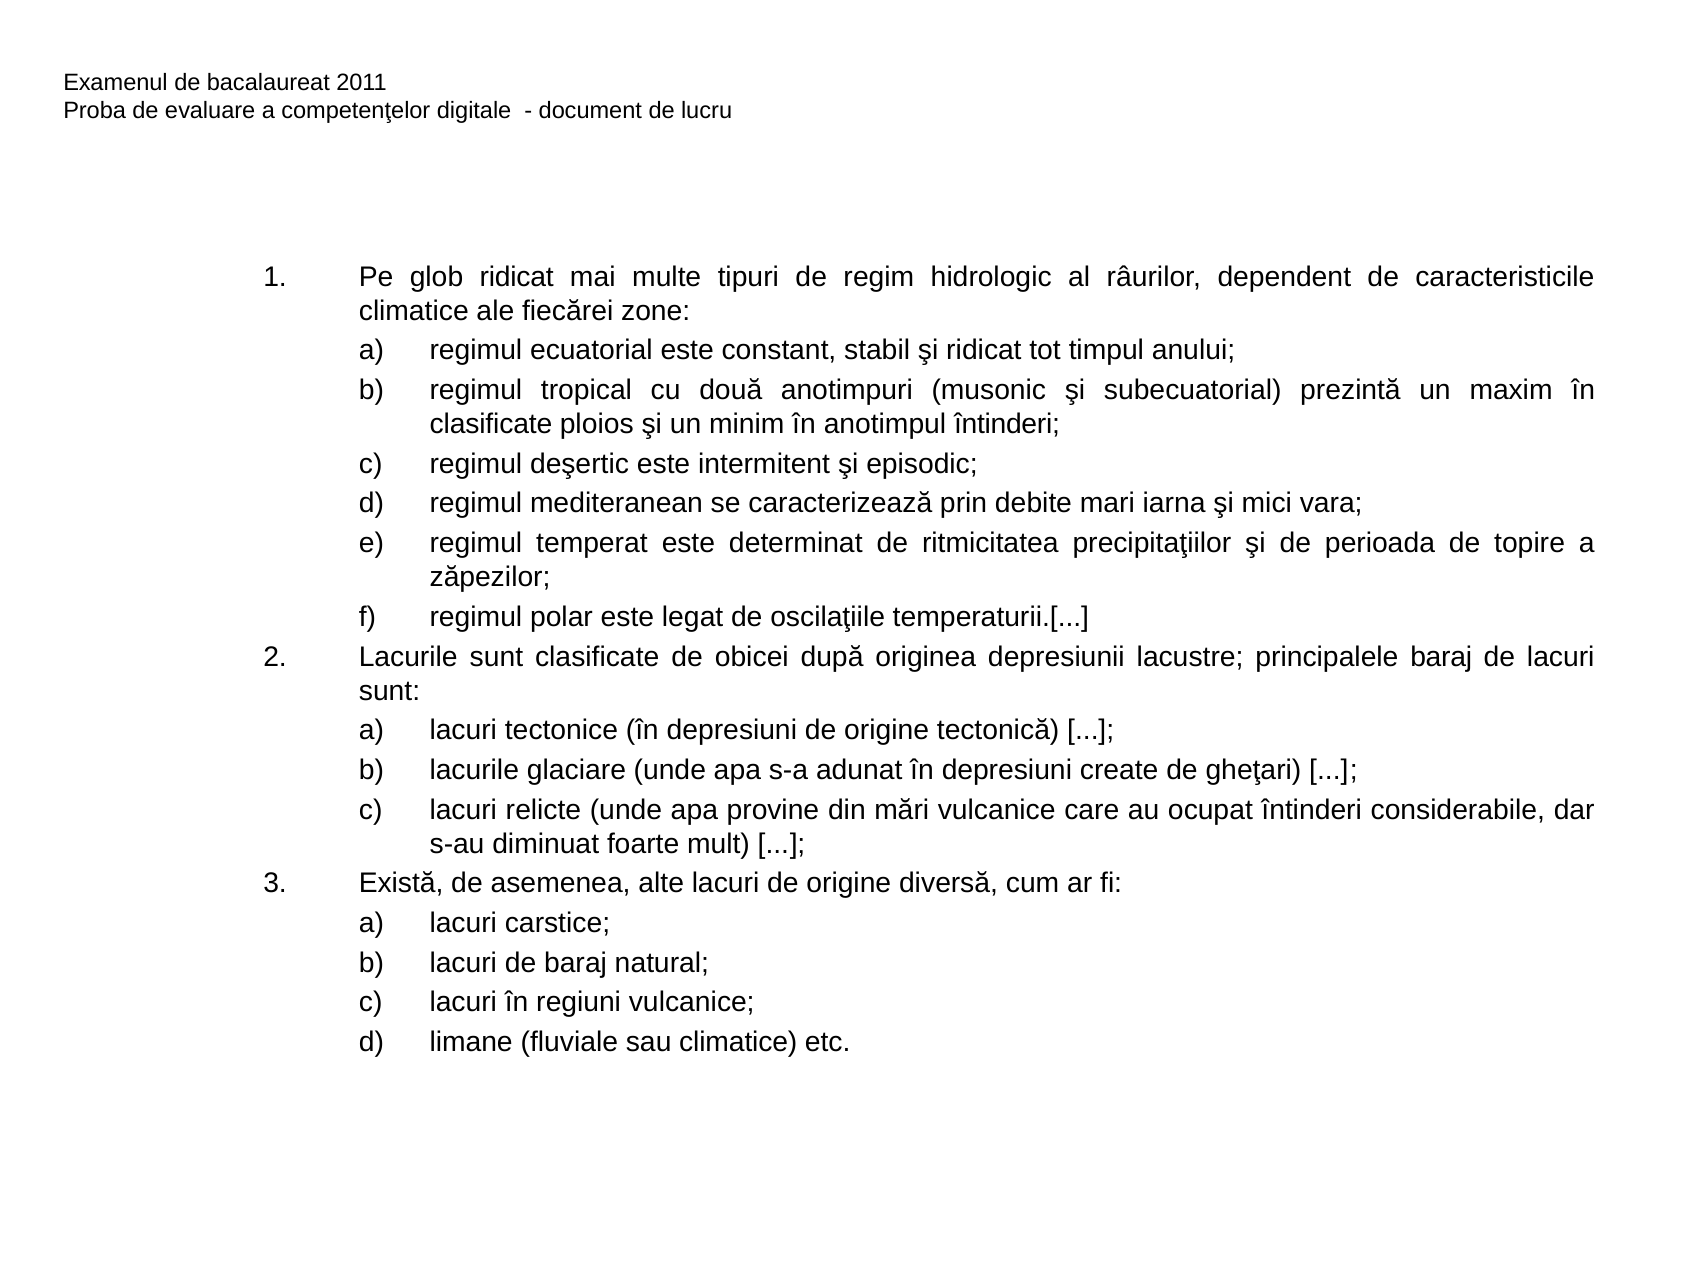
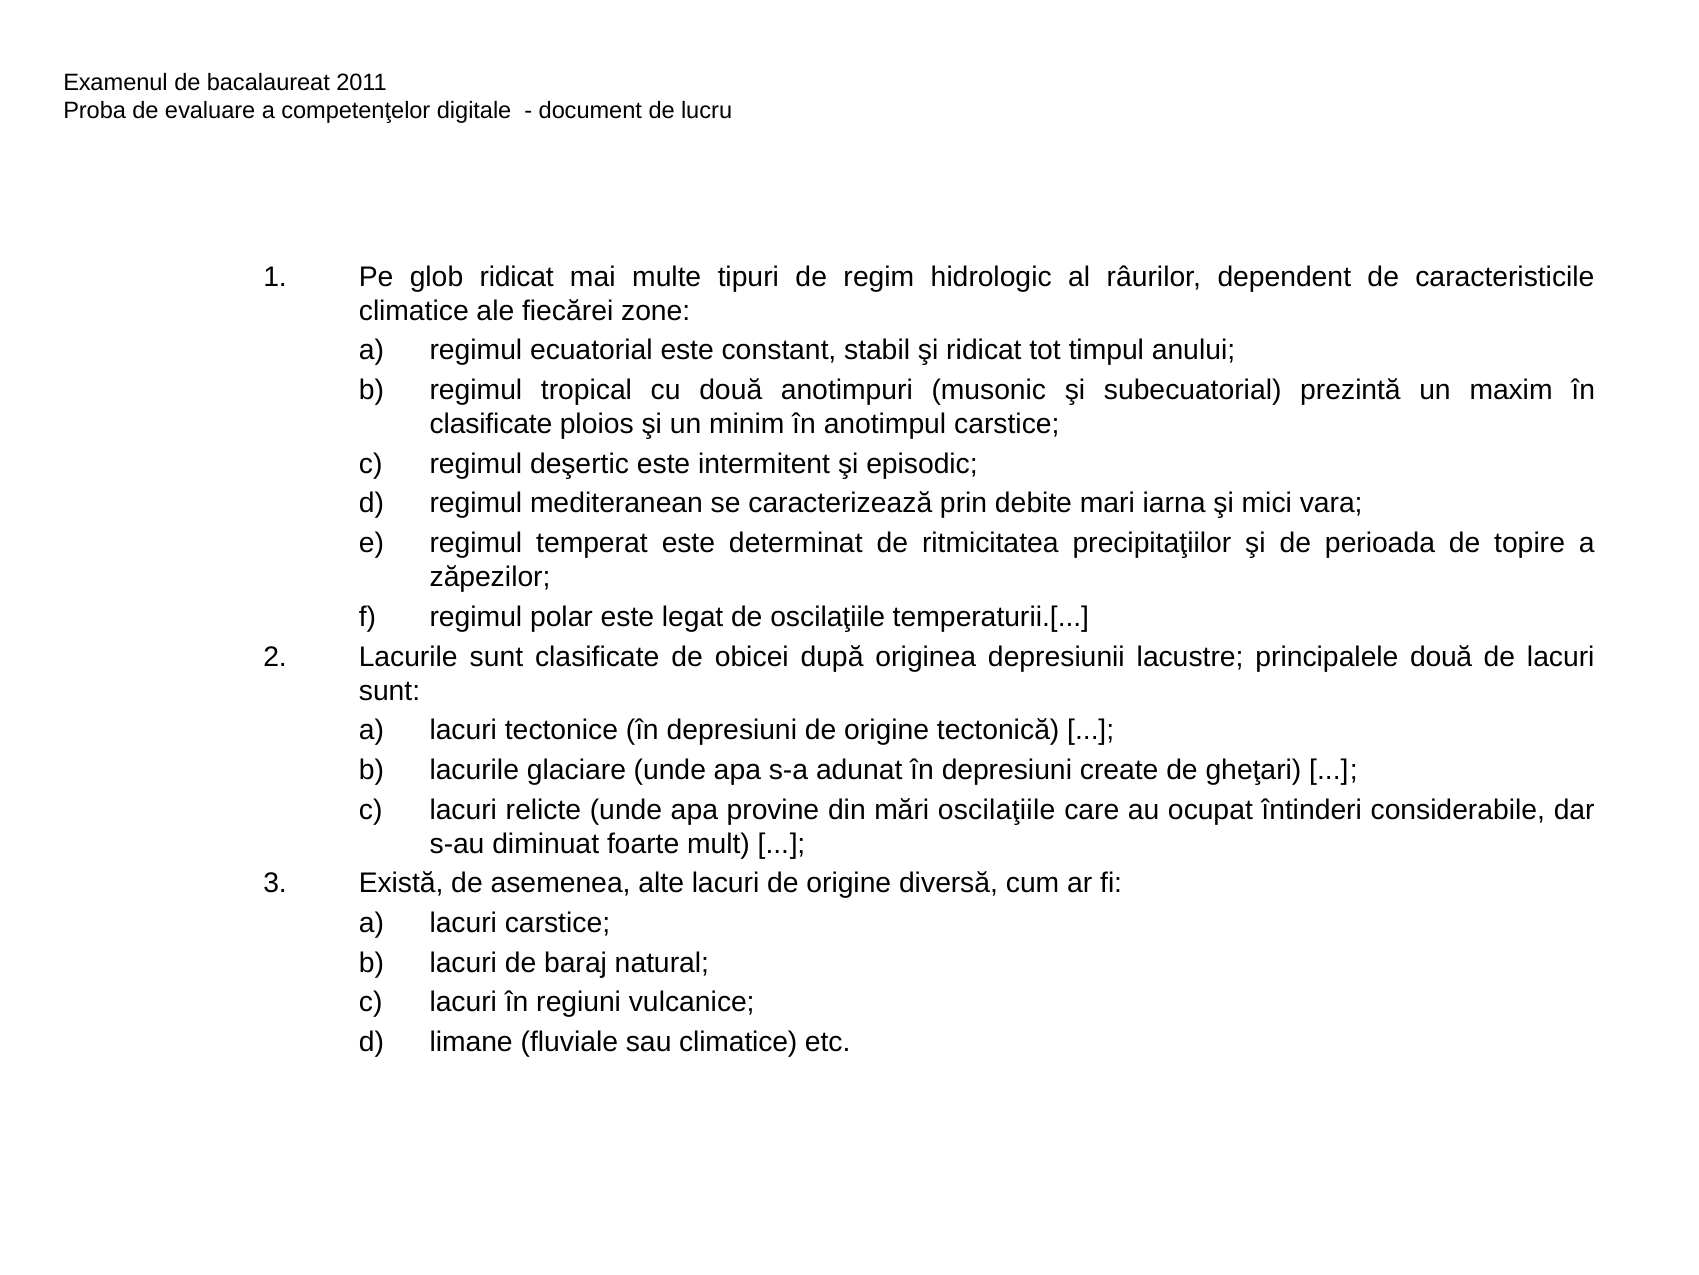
anotimpul întinderi: întinderi -> carstice
principalele baraj: baraj -> două
mări vulcanice: vulcanice -> oscilaţiile
